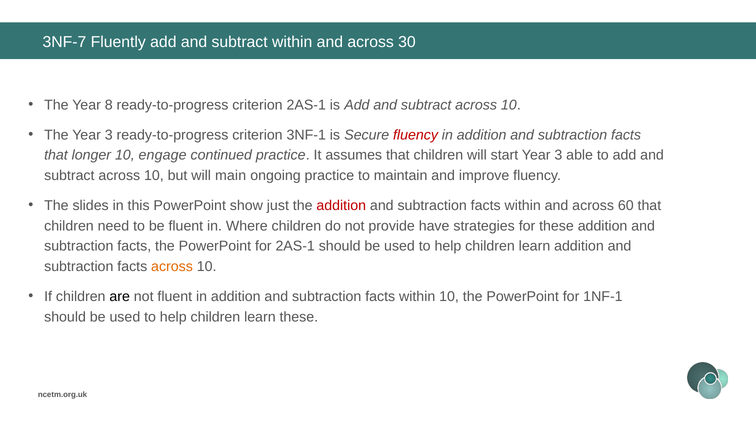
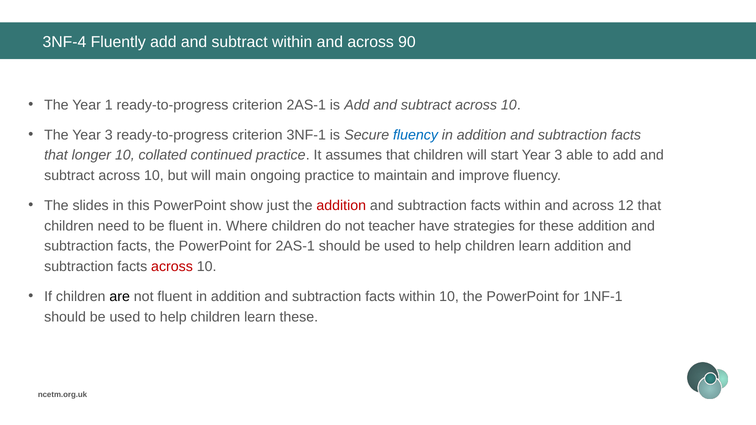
3NF-7: 3NF-7 -> 3NF-4
30: 30 -> 90
8: 8 -> 1
fluency at (416, 135) colour: red -> blue
engage: engage -> collated
60: 60 -> 12
provide: provide -> teacher
across at (172, 267) colour: orange -> red
